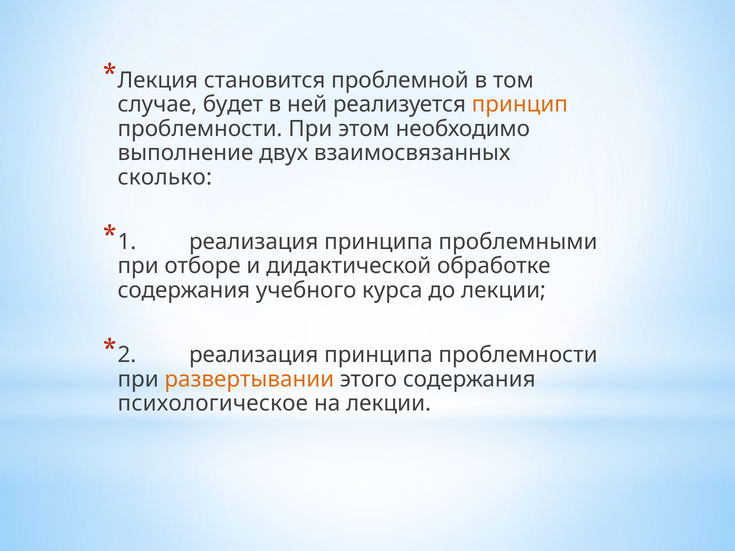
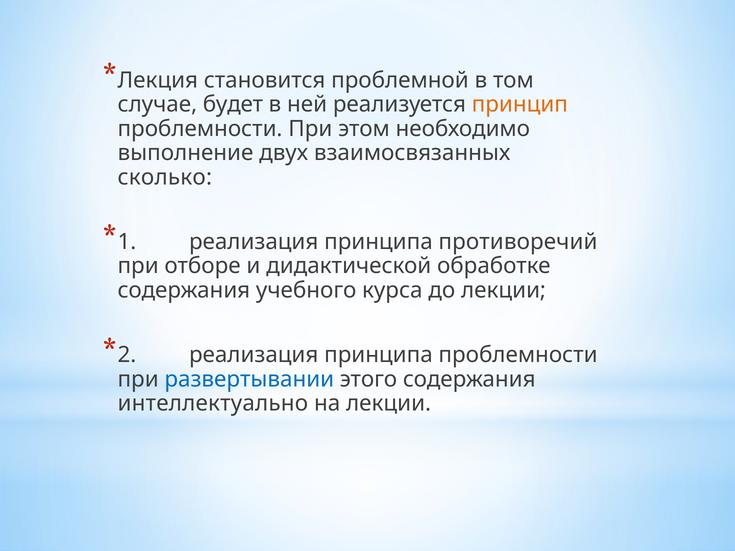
проблемными: проблемными -> противоречий
развертывании colour: orange -> blue
психологическое: психологическое -> интеллектуально
